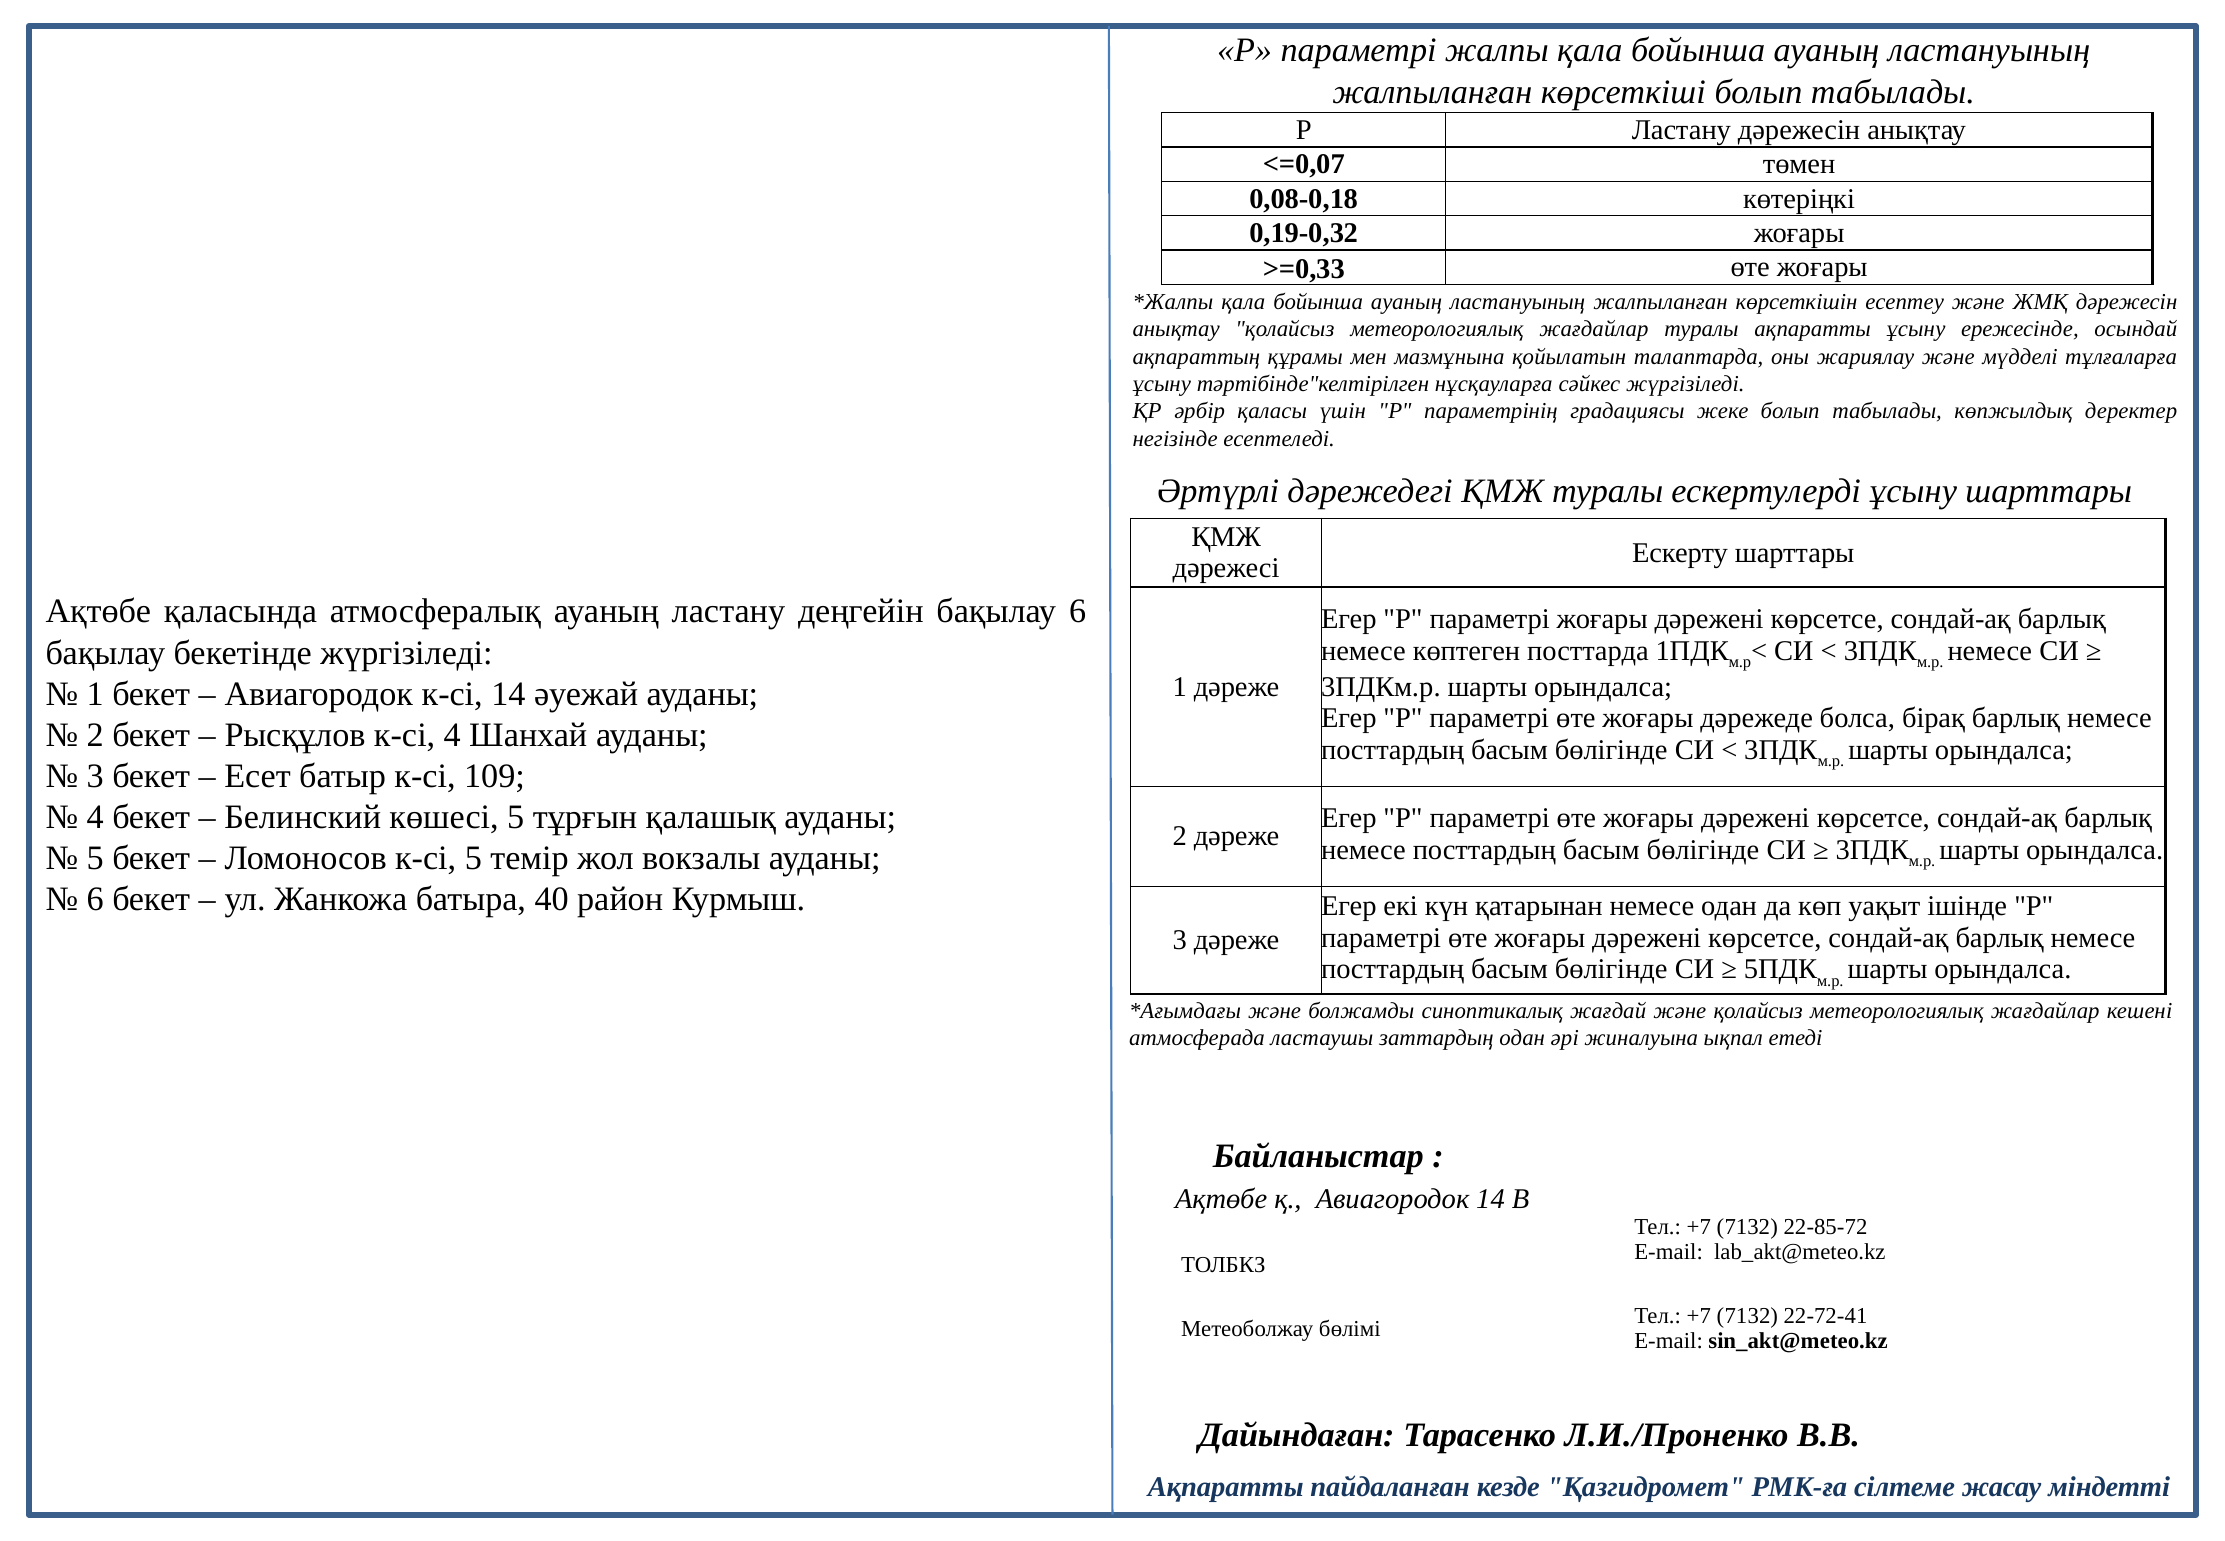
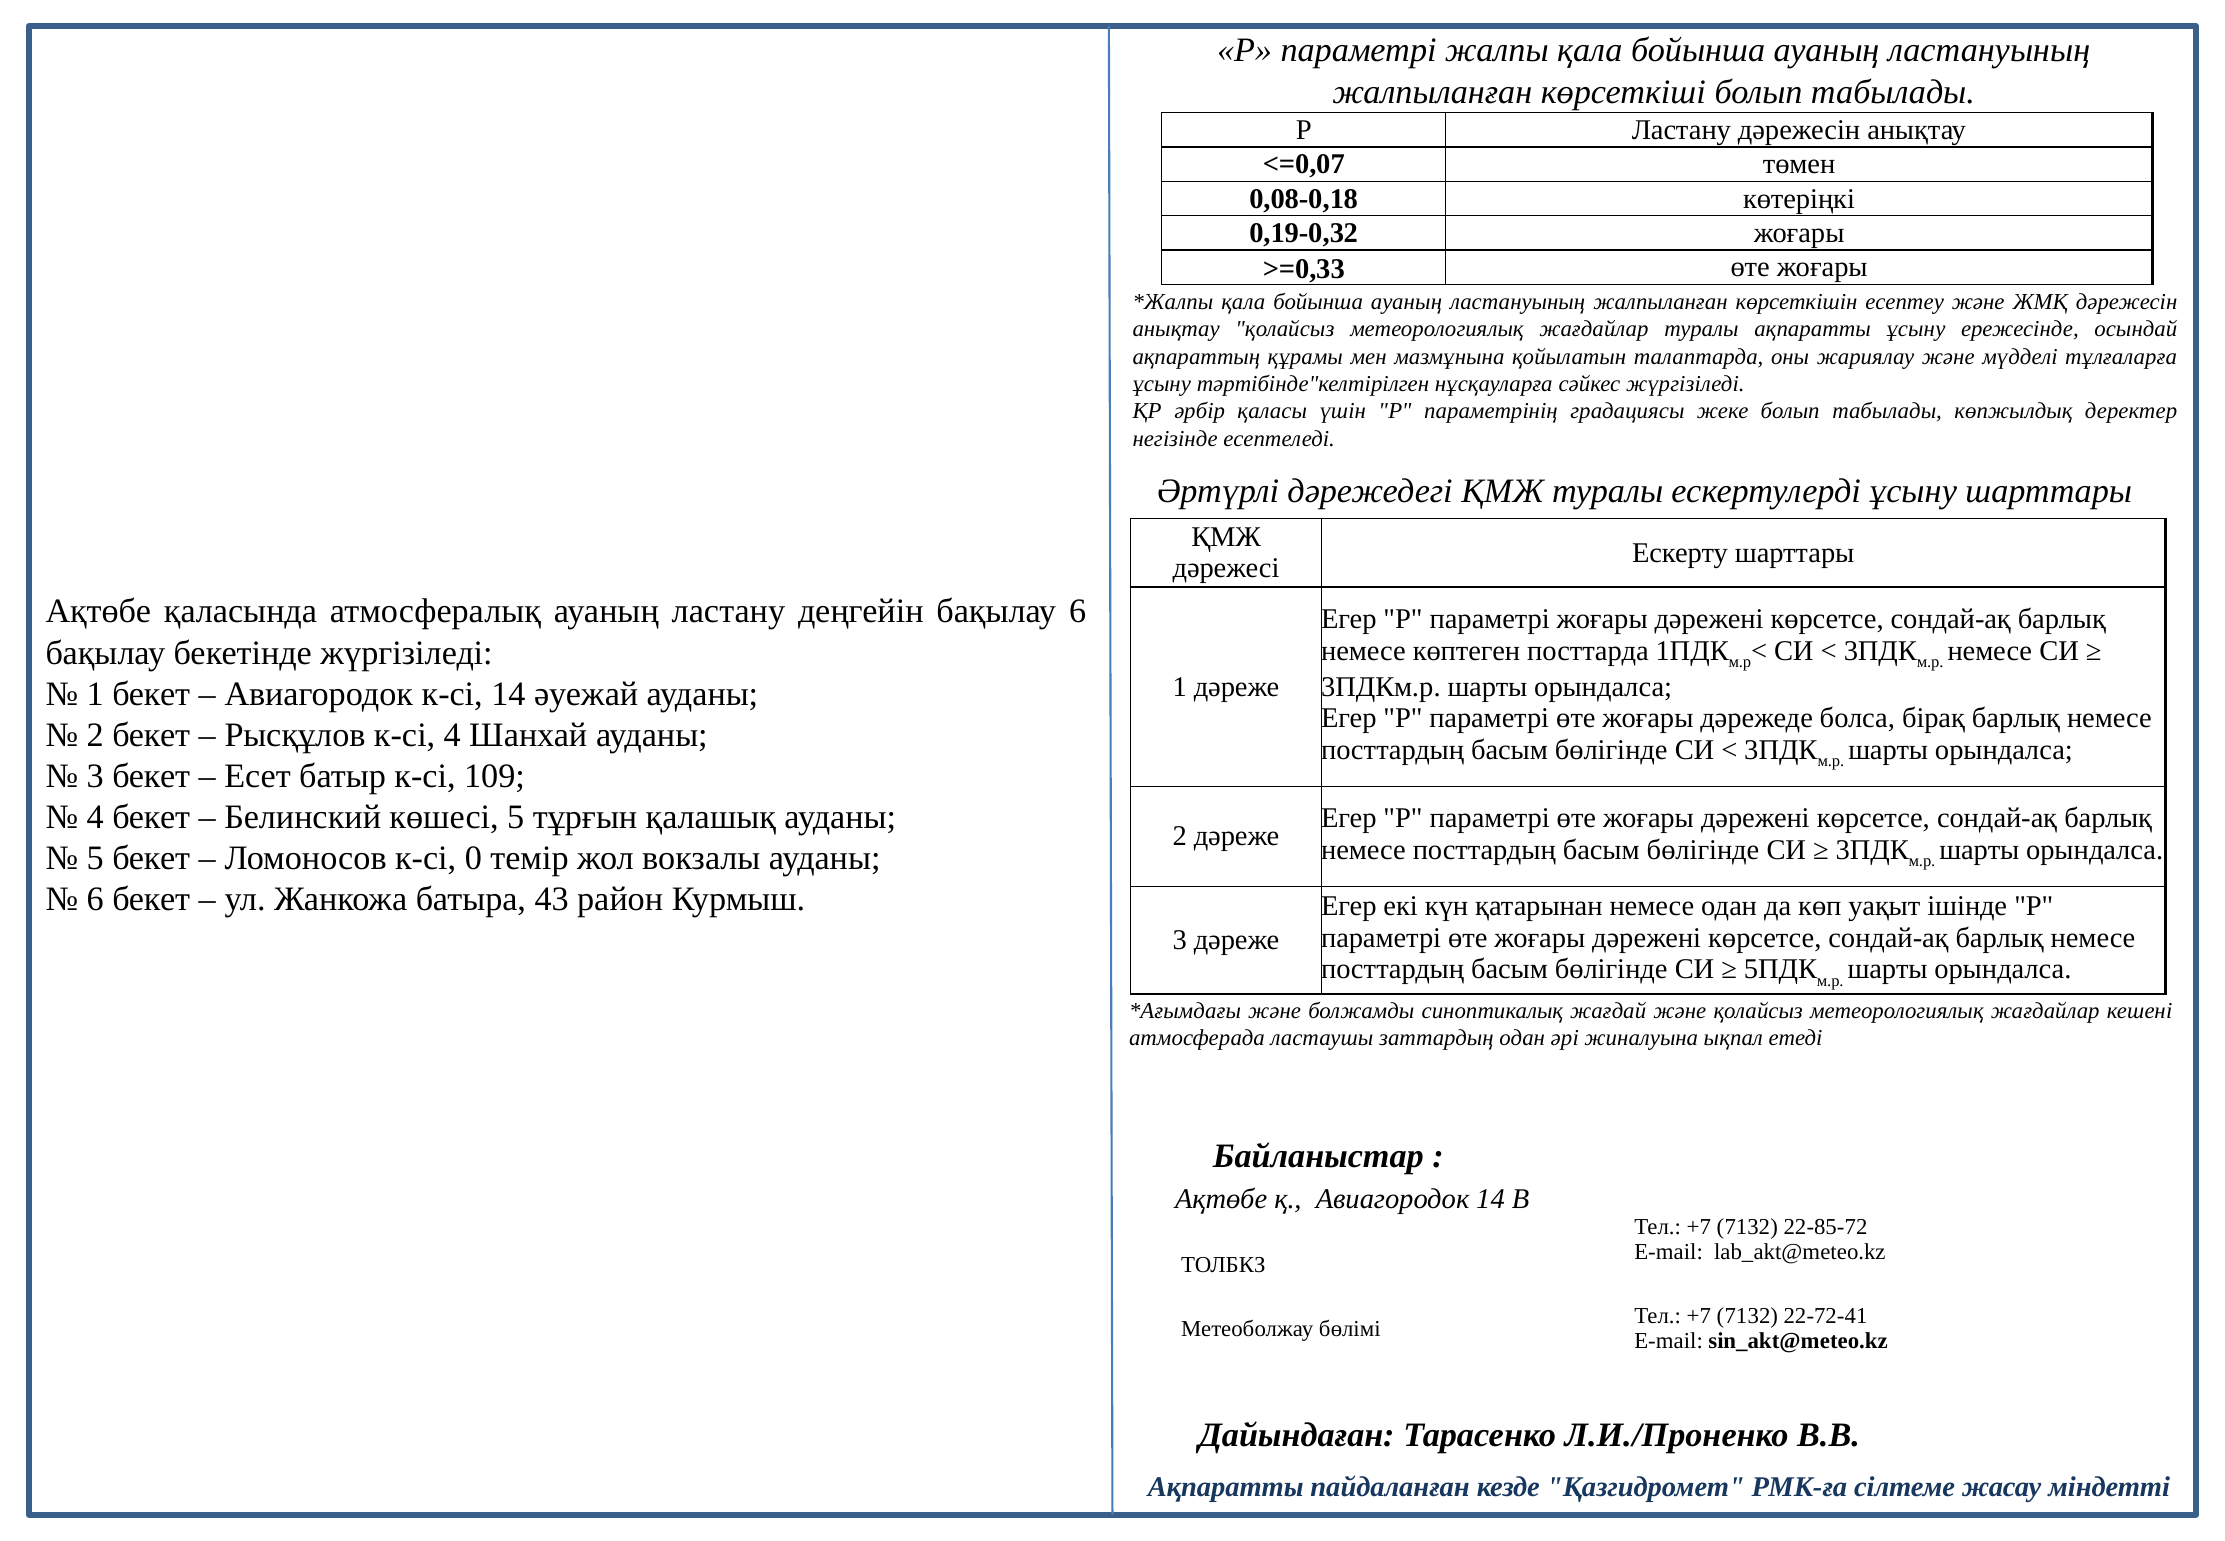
к-сі 5: 5 -> 0
40: 40 -> 43
